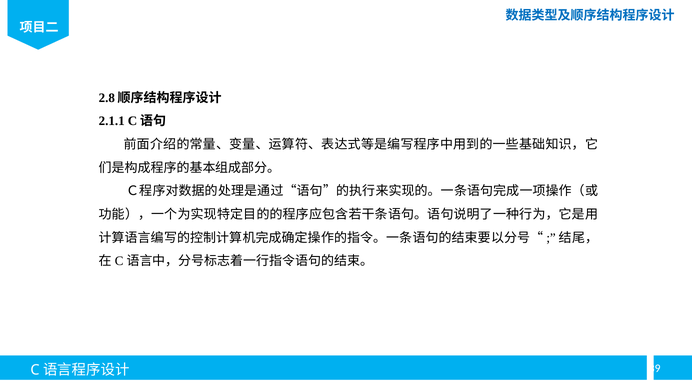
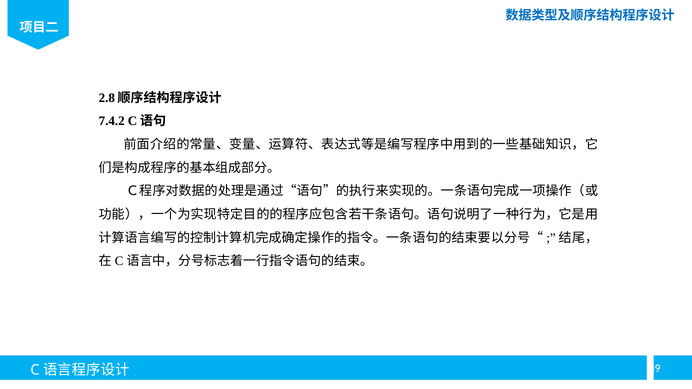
2.1.1: 2.1.1 -> 7.4.2
